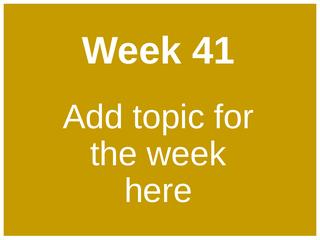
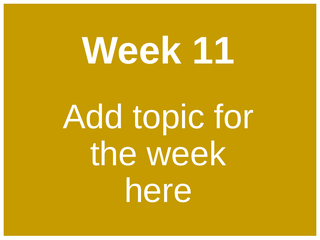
41: 41 -> 11
